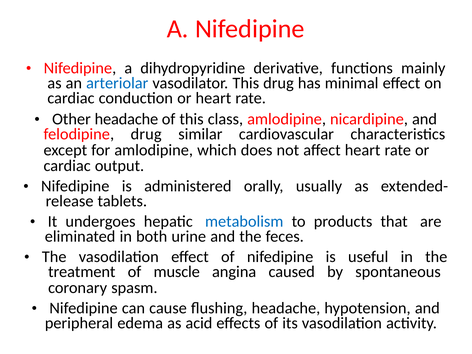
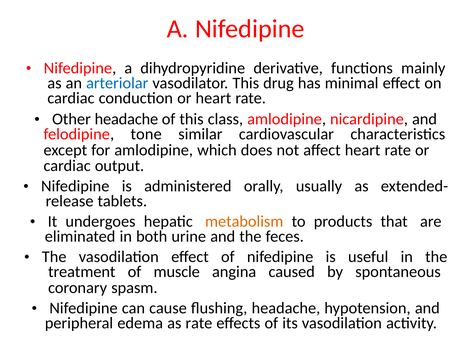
felodipine drug: drug -> tone
metabolism colour: blue -> orange
as acid: acid -> rate
